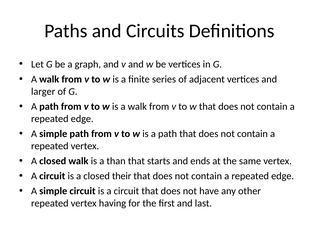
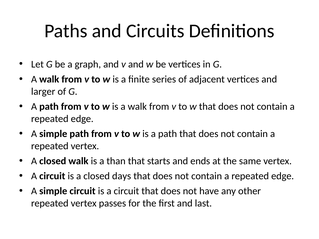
their: their -> days
having: having -> passes
